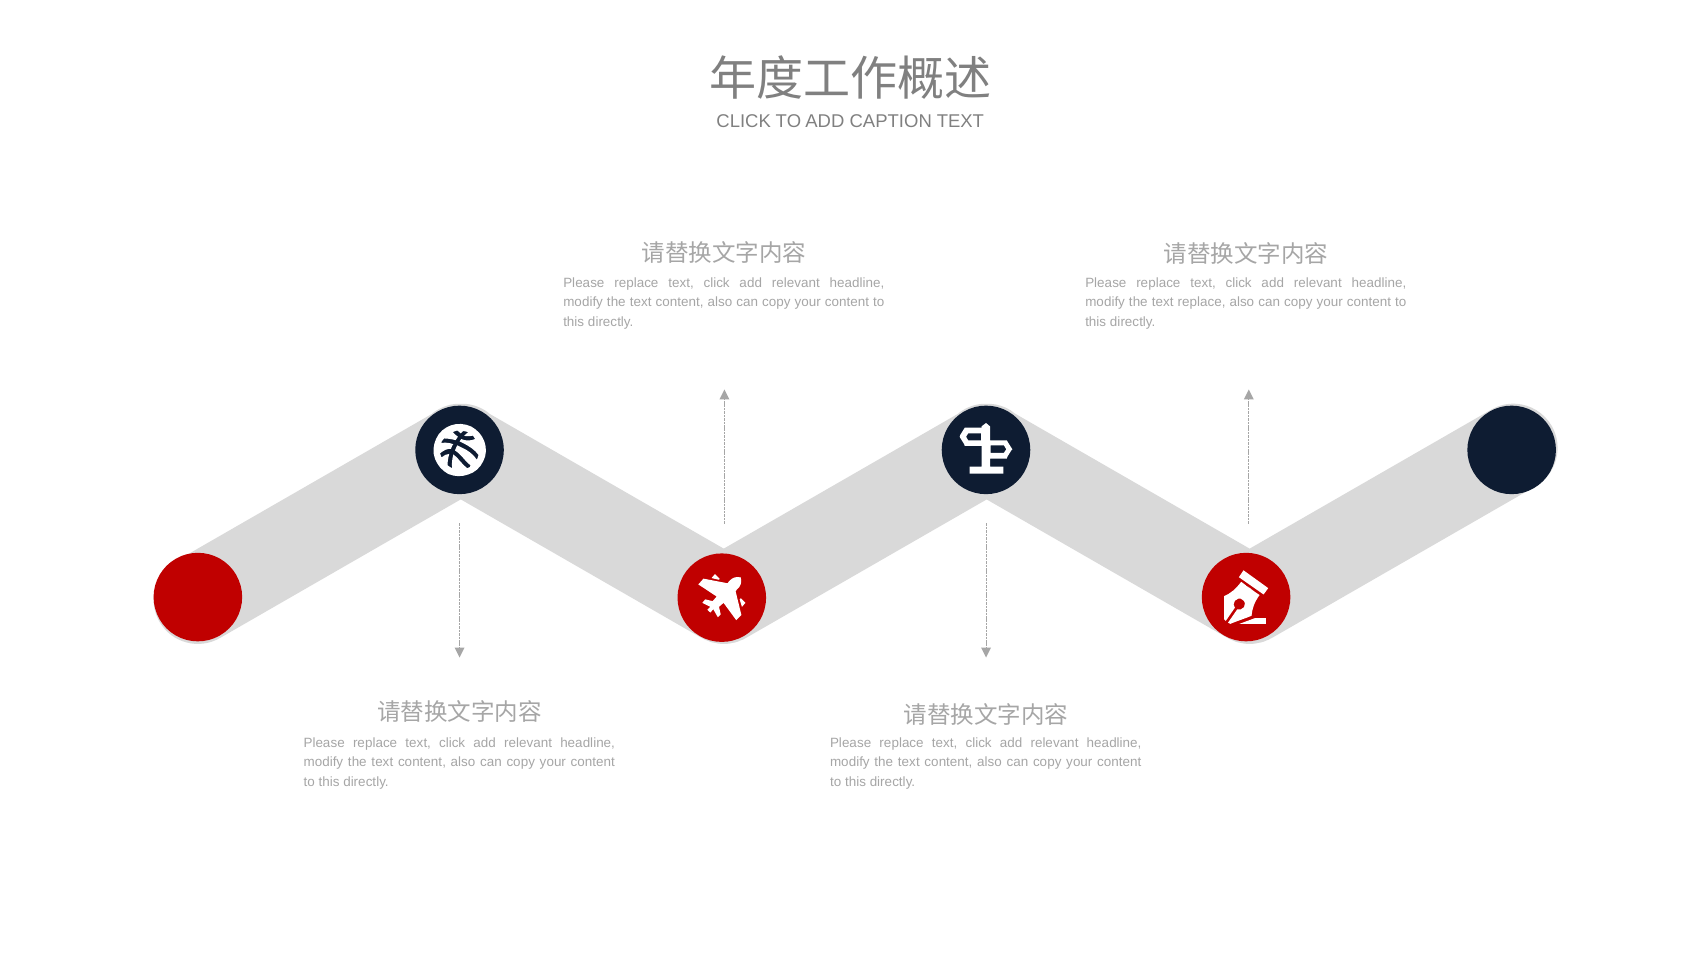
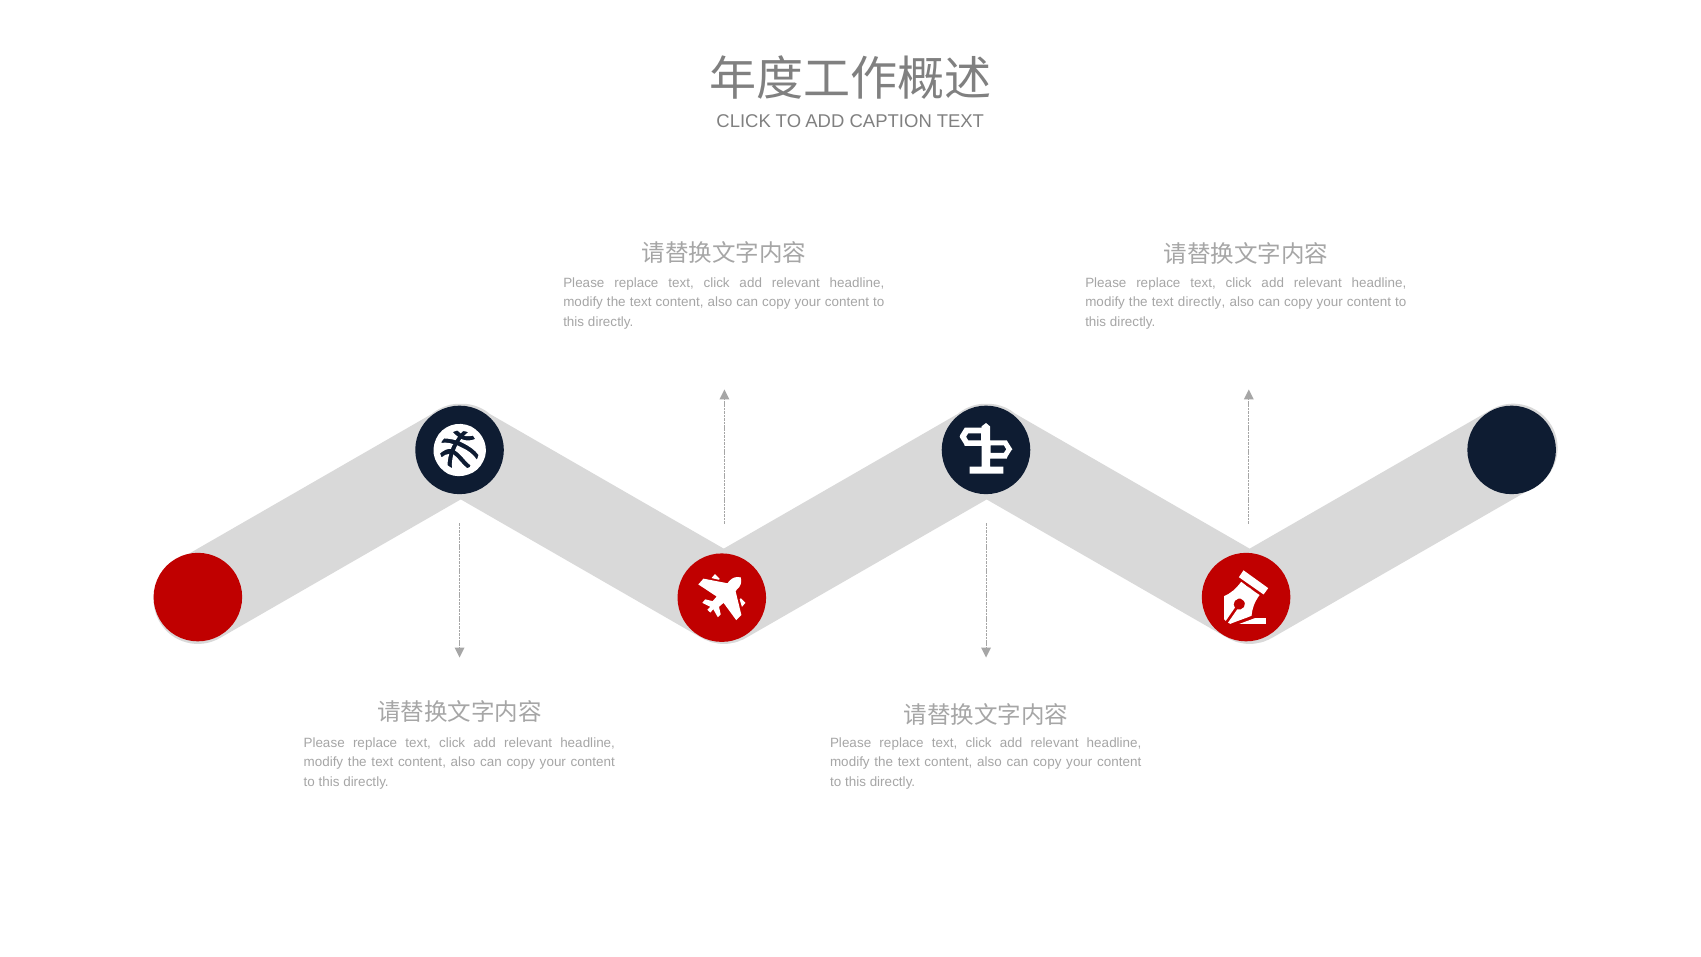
text replace: replace -> directly
